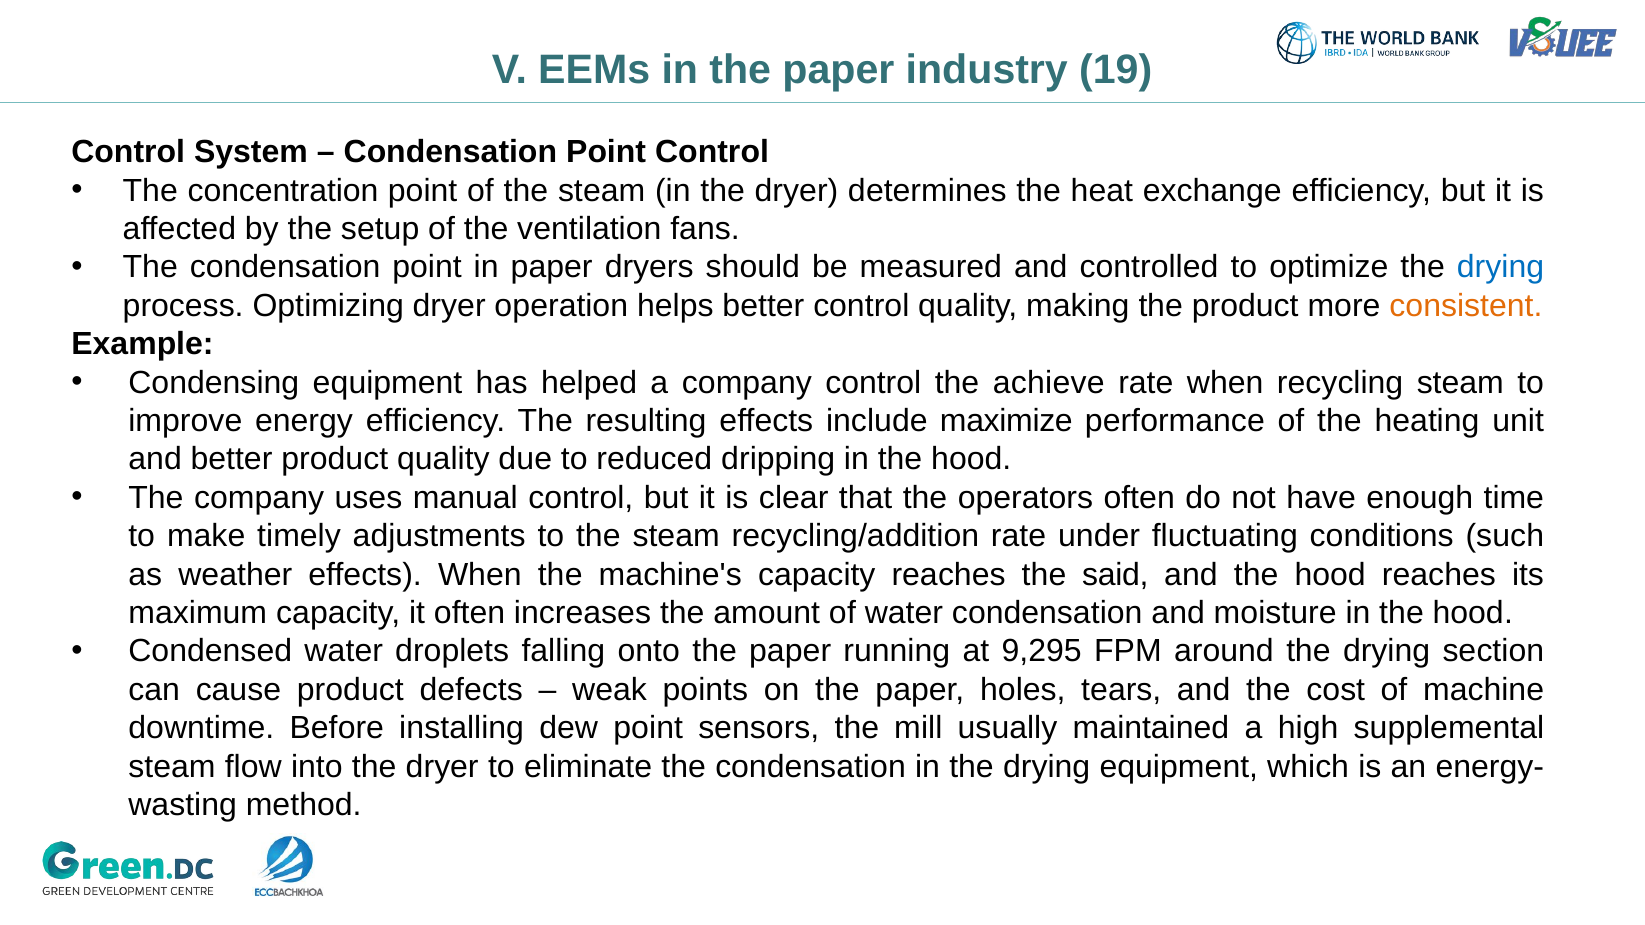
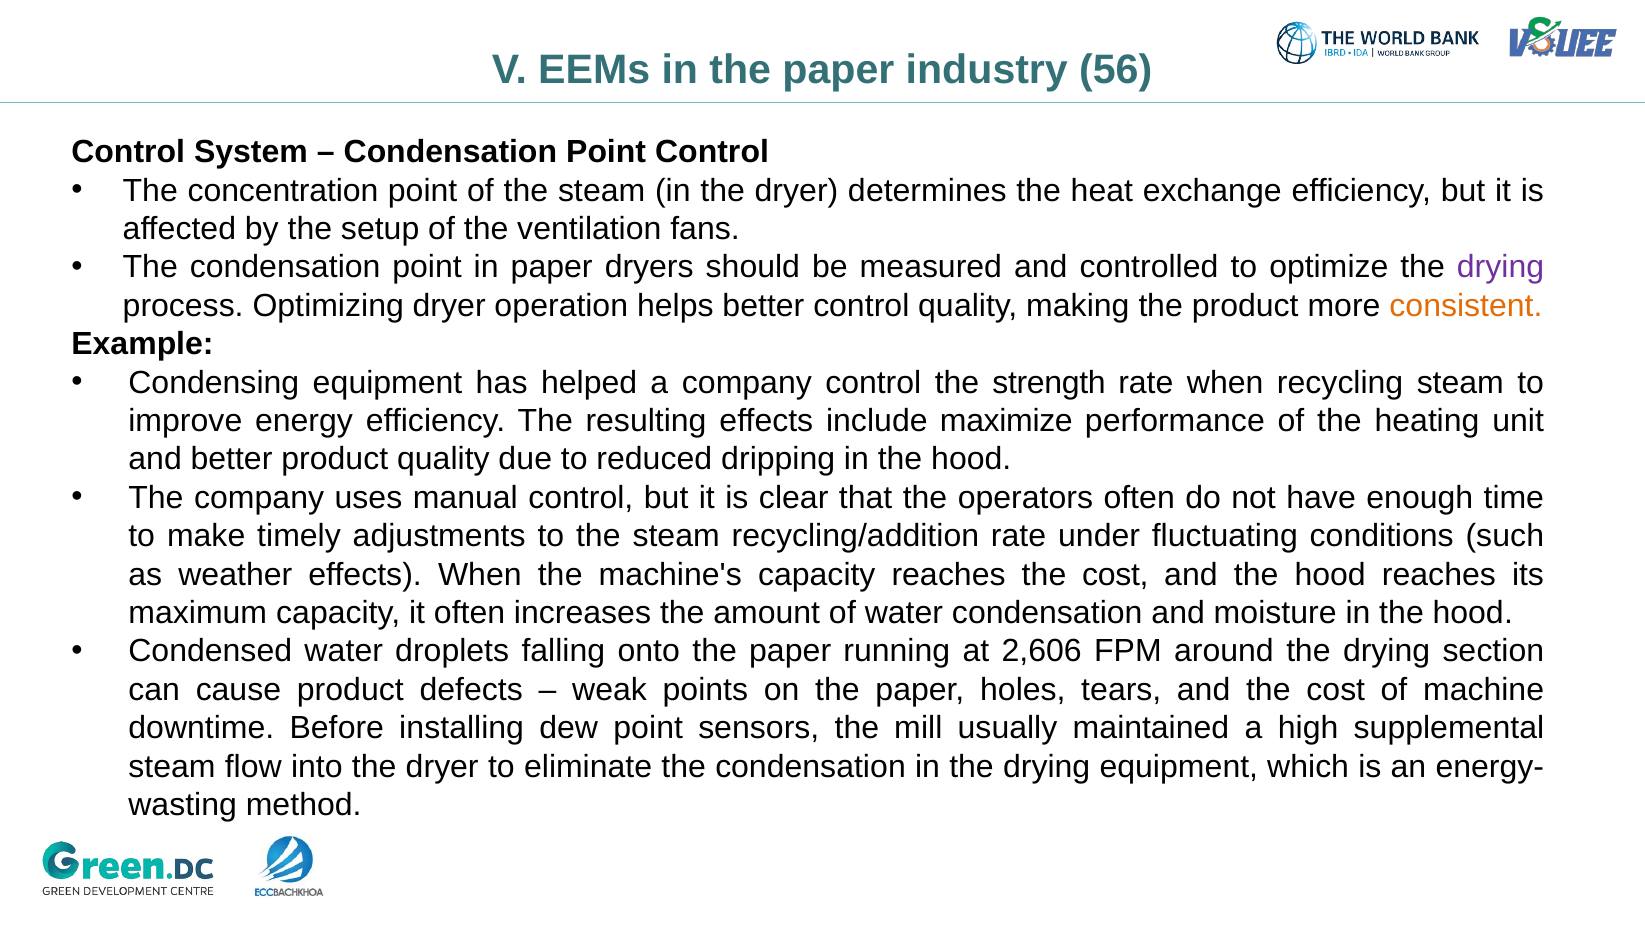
19: 19 -> 56
drying at (1501, 267) colour: blue -> purple
achieve: achieve -> strength
reaches the said: said -> cost
9,295: 9,295 -> 2,606
